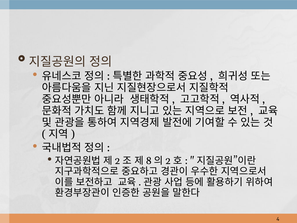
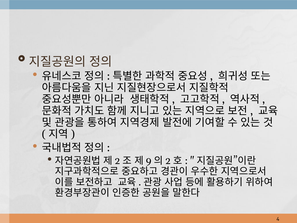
8: 8 -> 9
